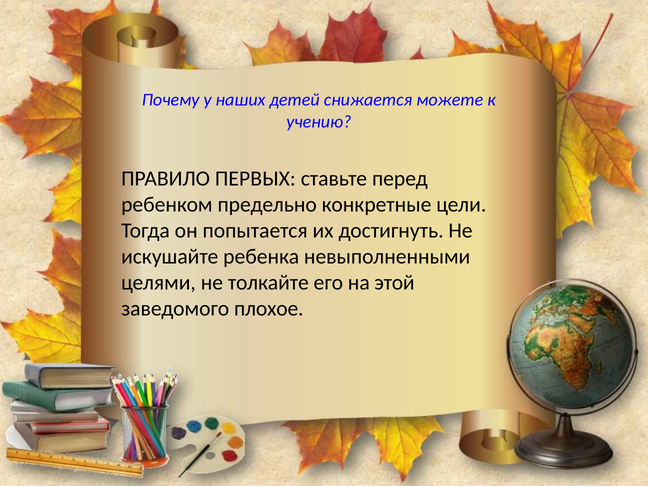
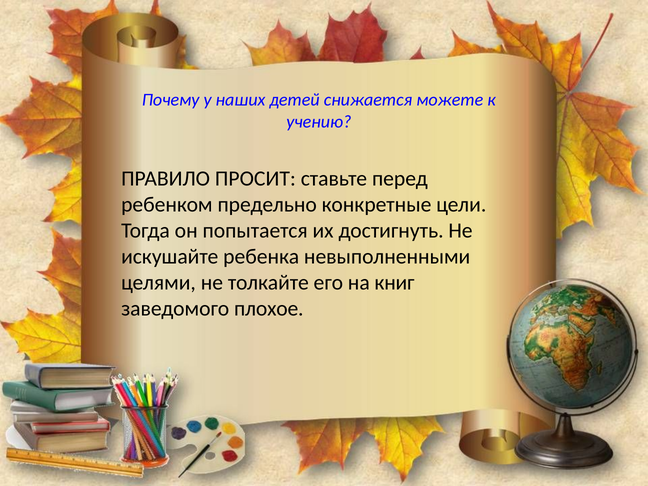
ПЕРВЫХ: ПЕРВЫХ -> ПРОСИТ
этой: этой -> книг
